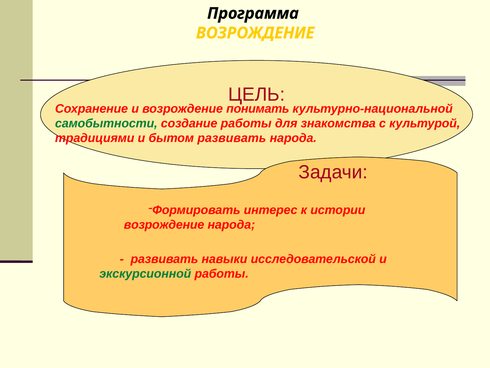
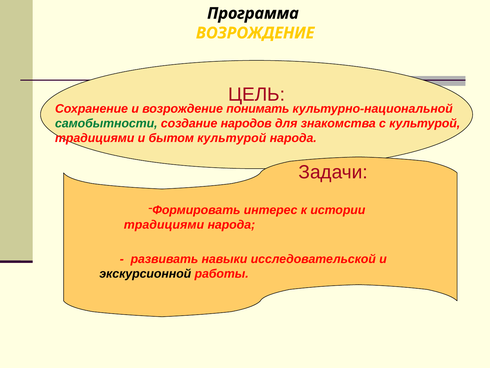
создание работы: работы -> народов
бытом развивать: развивать -> культурой
возрождение at (164, 225): возрождение -> традициями
экскурсионной colour: green -> black
